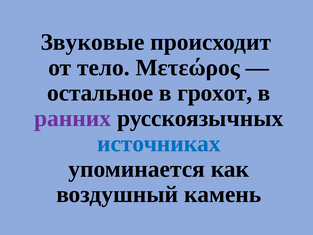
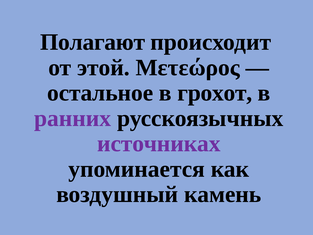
Звуковые: Звуковые -> Полагают
тело: тело -> этой
источниках colour: blue -> purple
